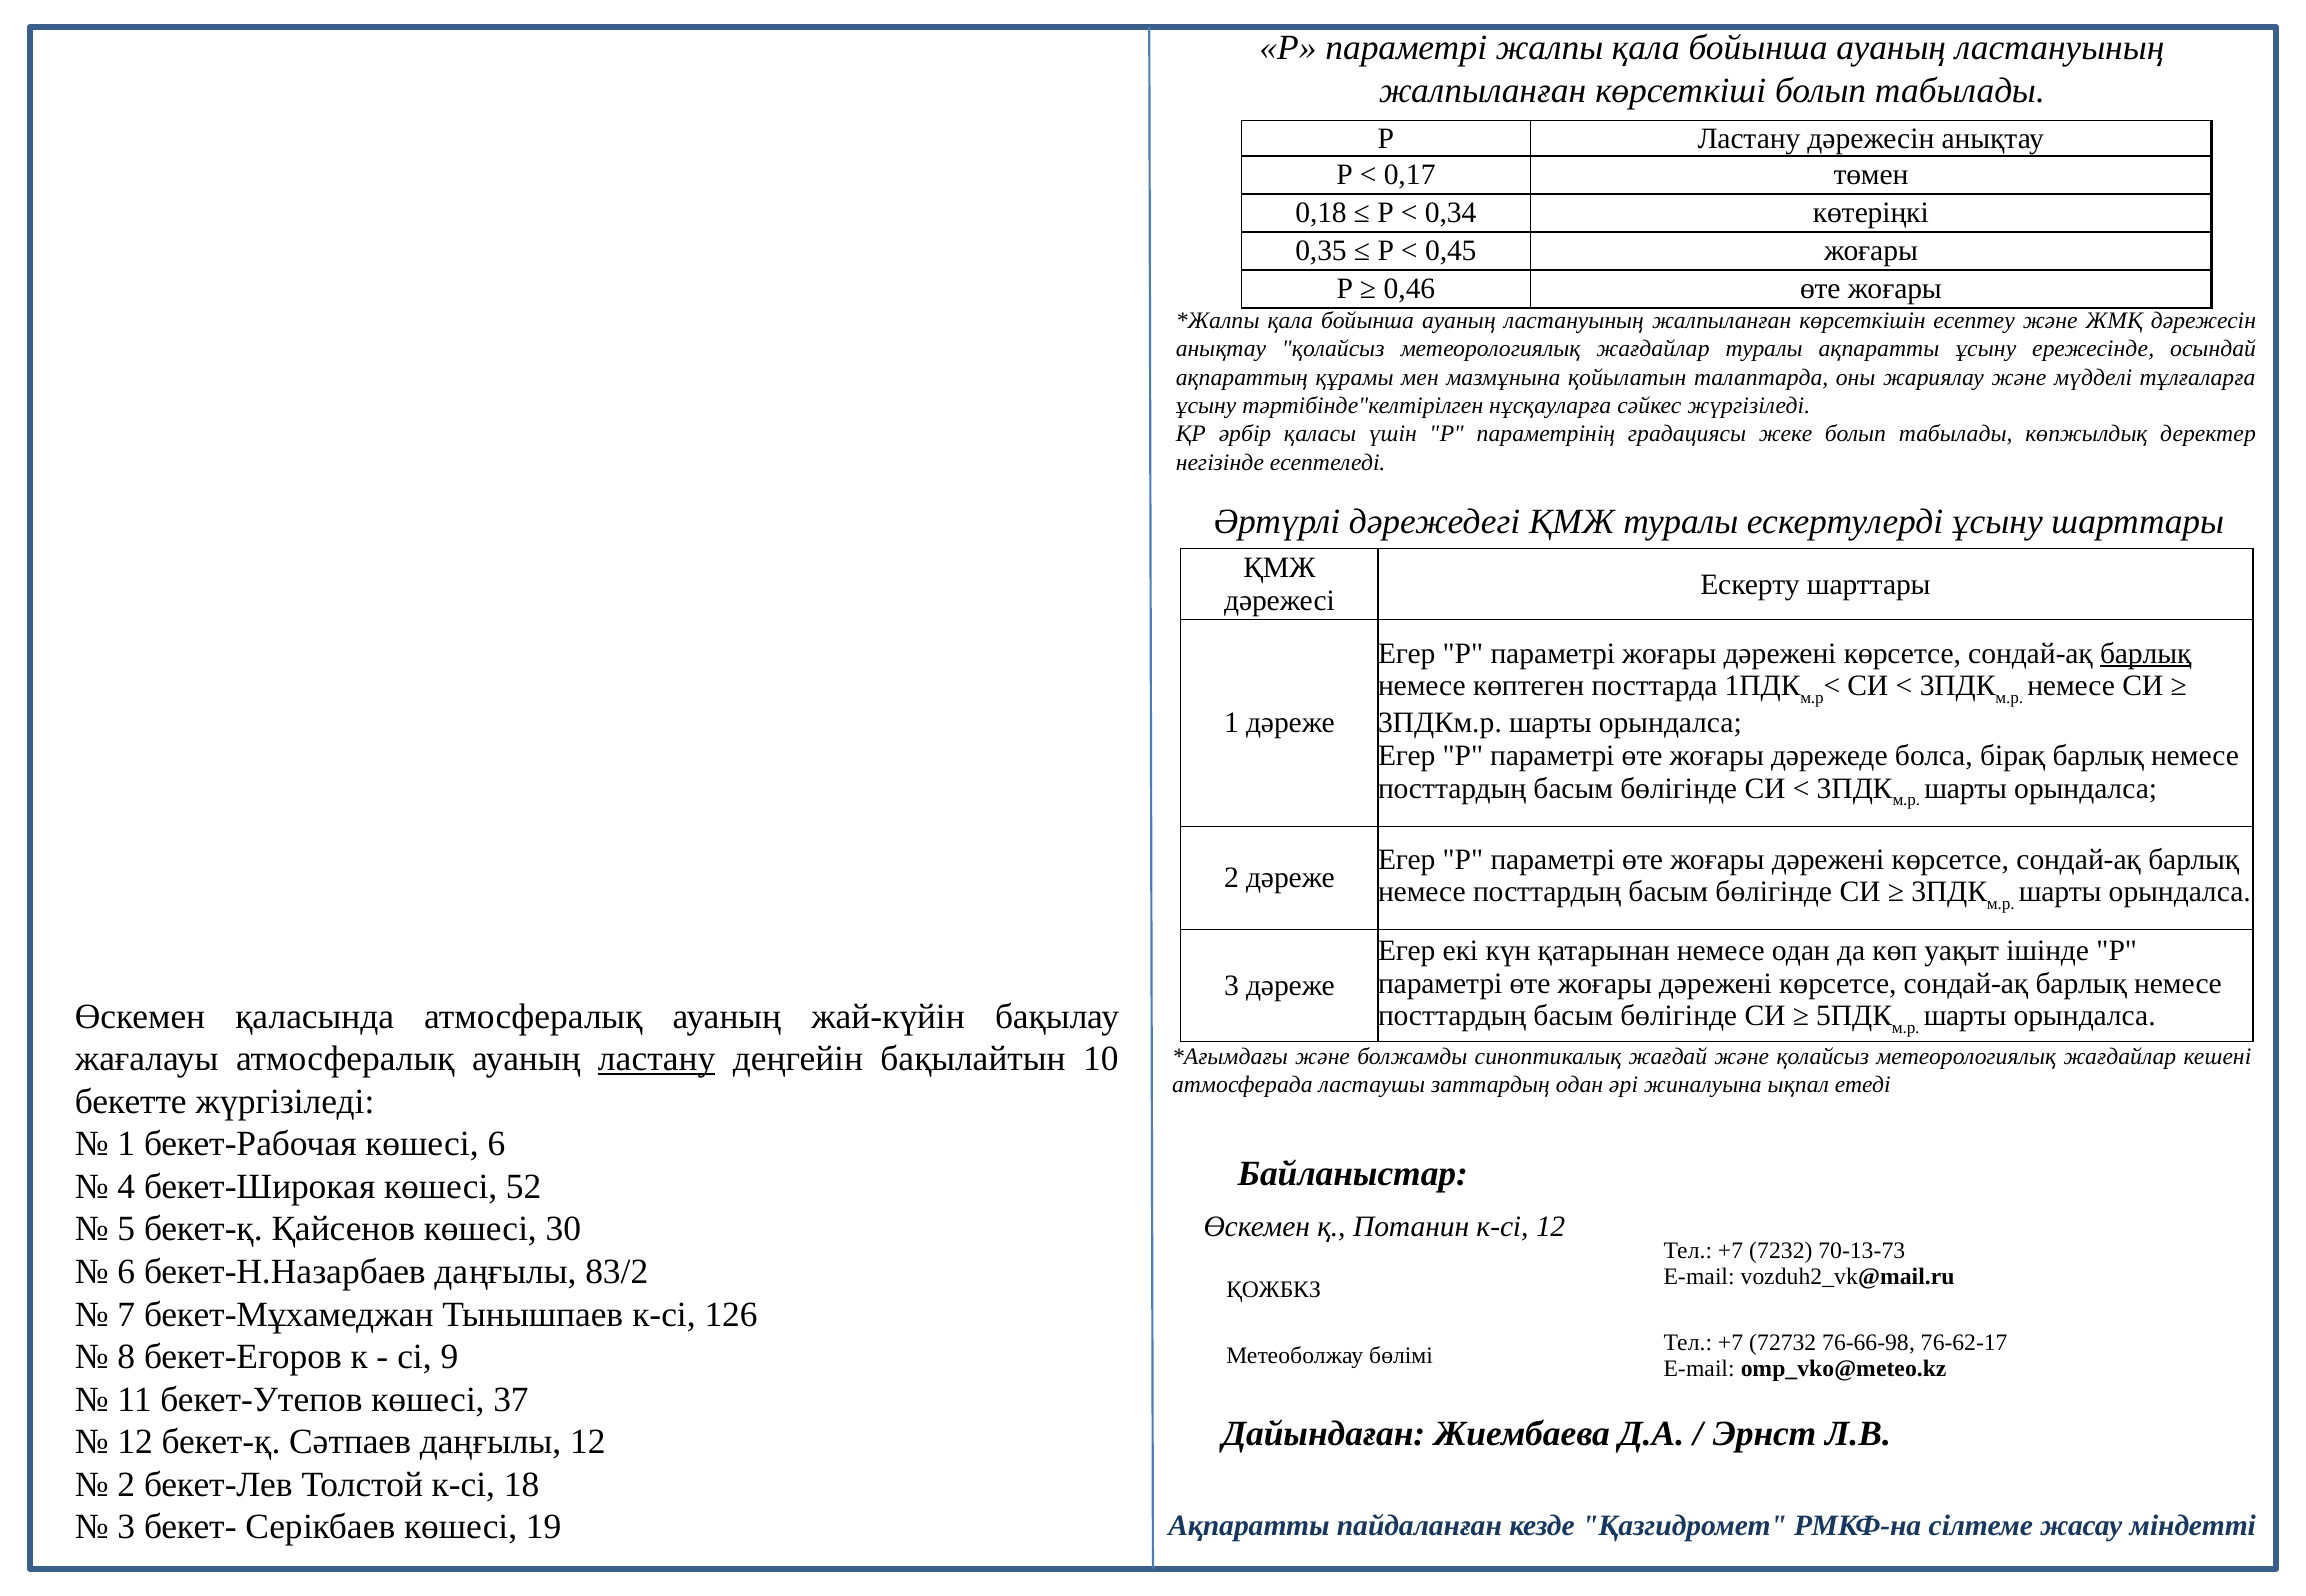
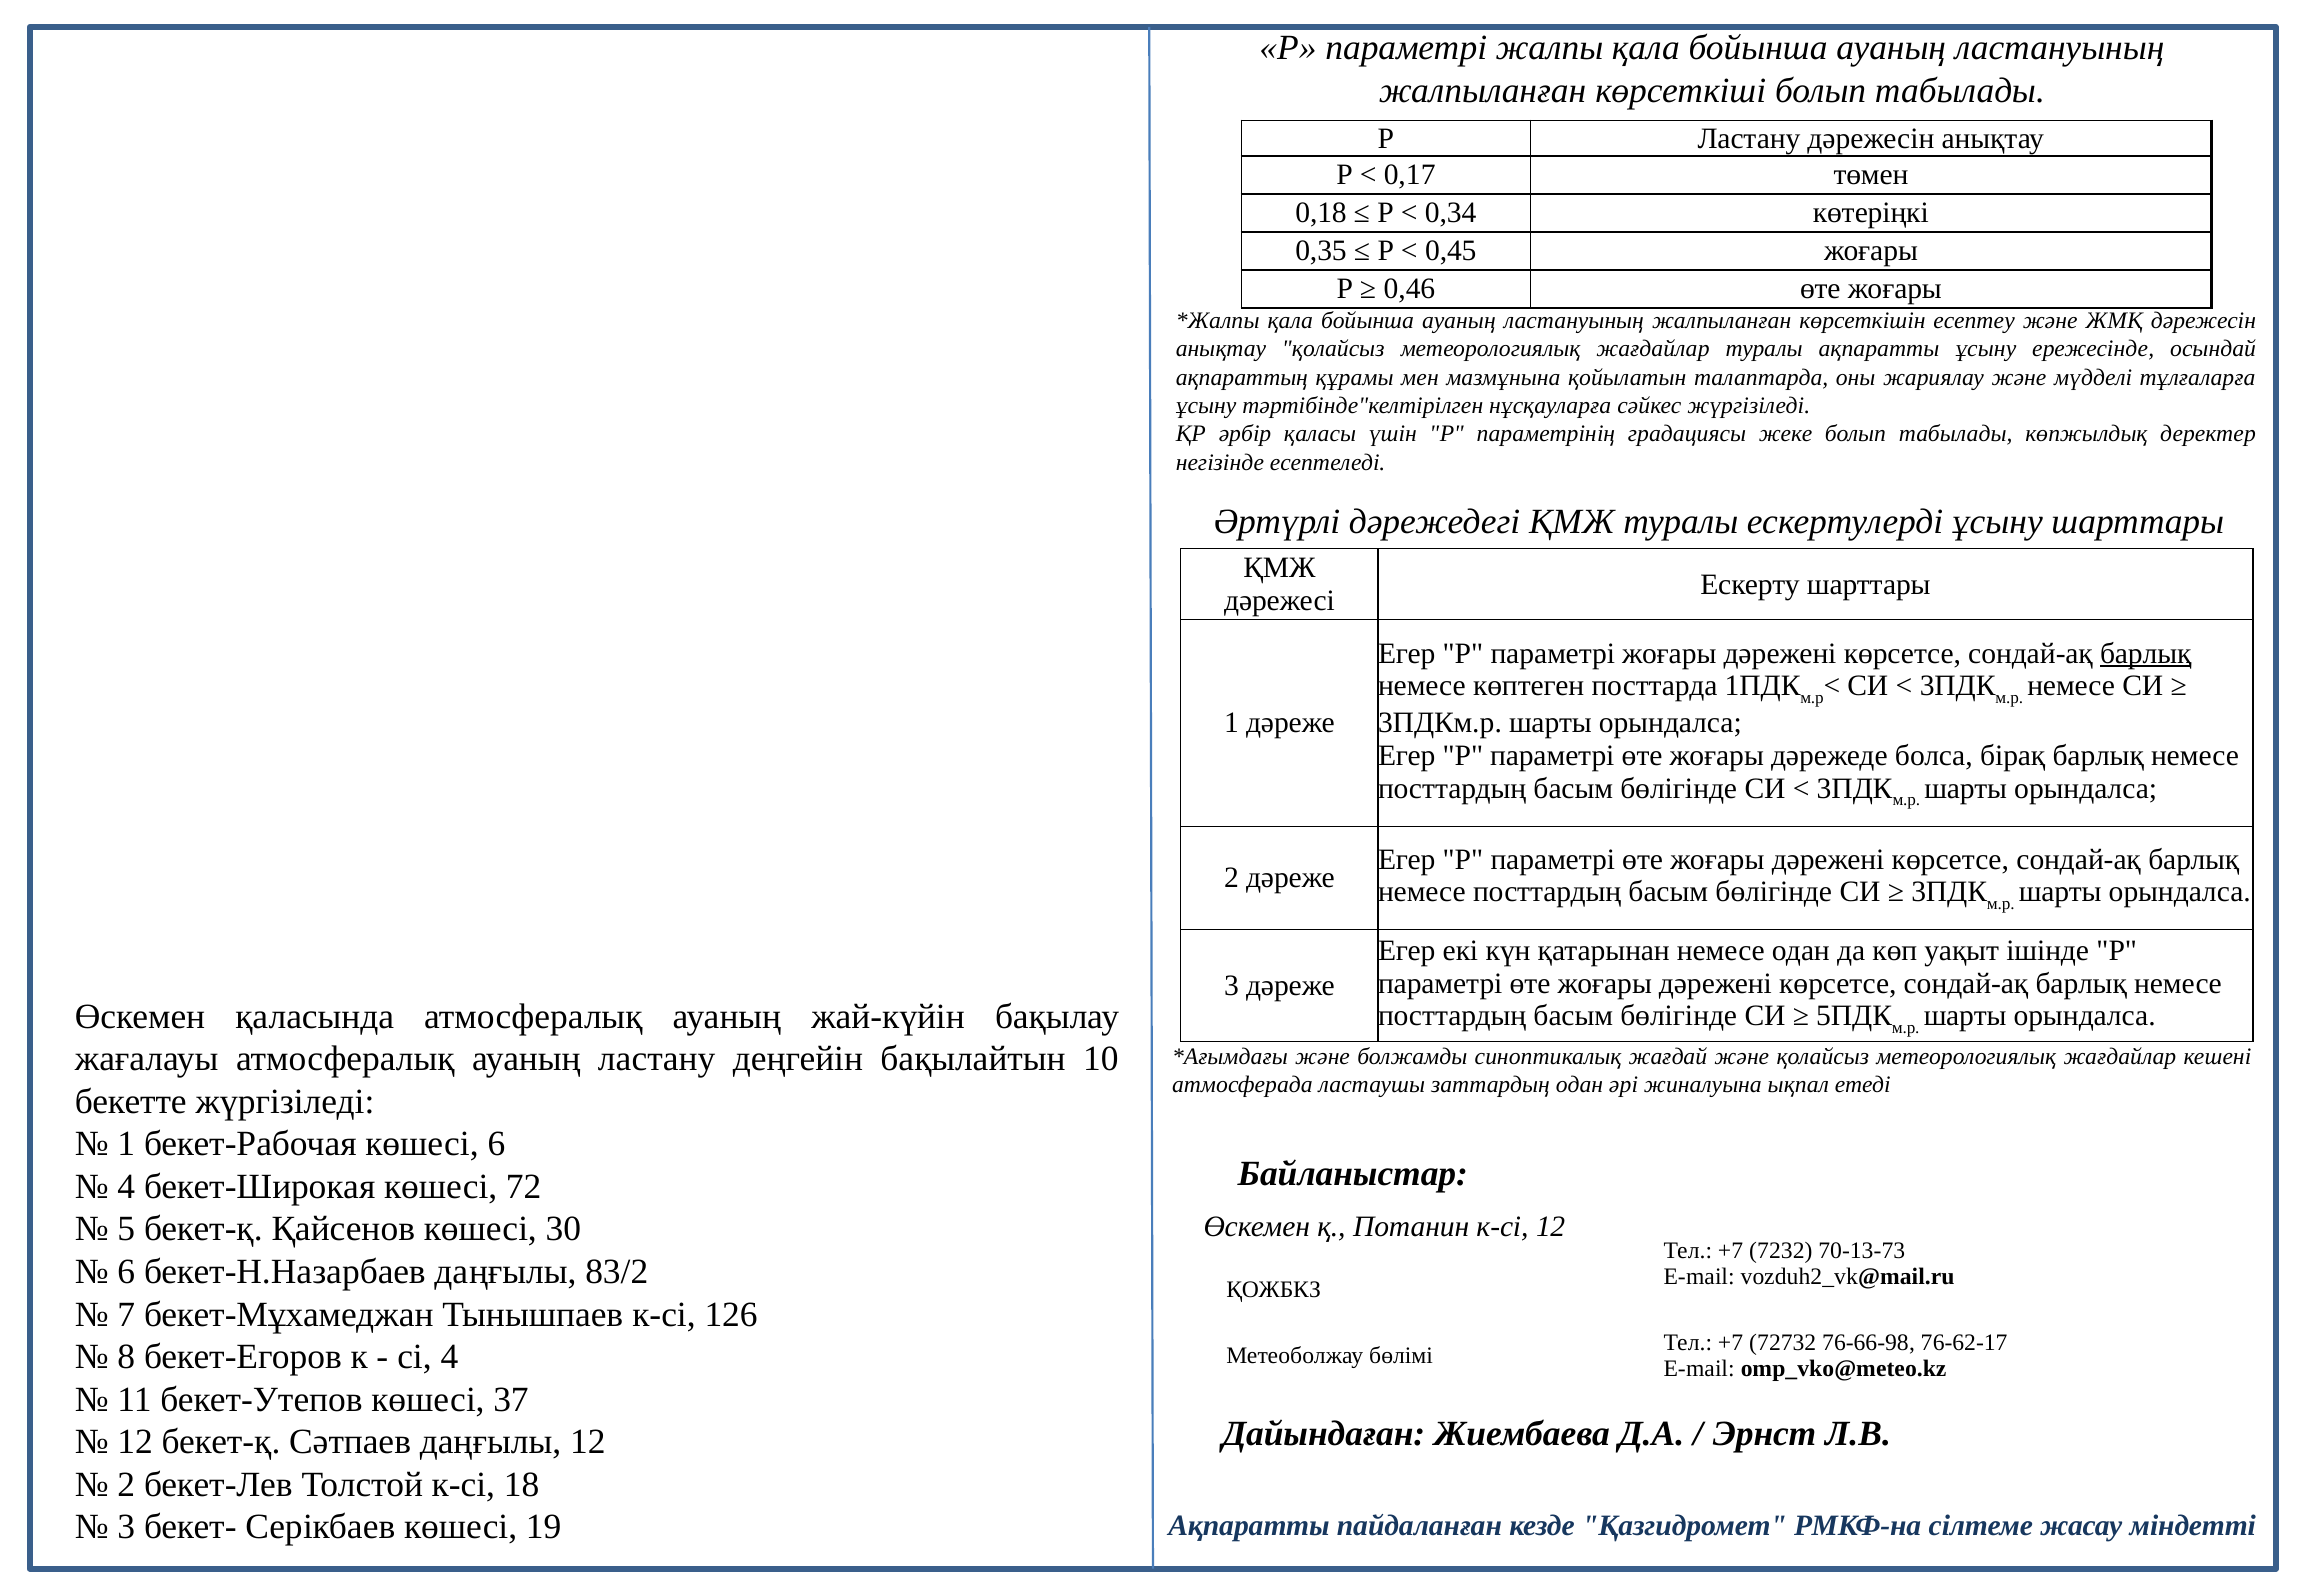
ластану at (657, 1059) underline: present -> none
52: 52 -> 72
сі 9: 9 -> 4
